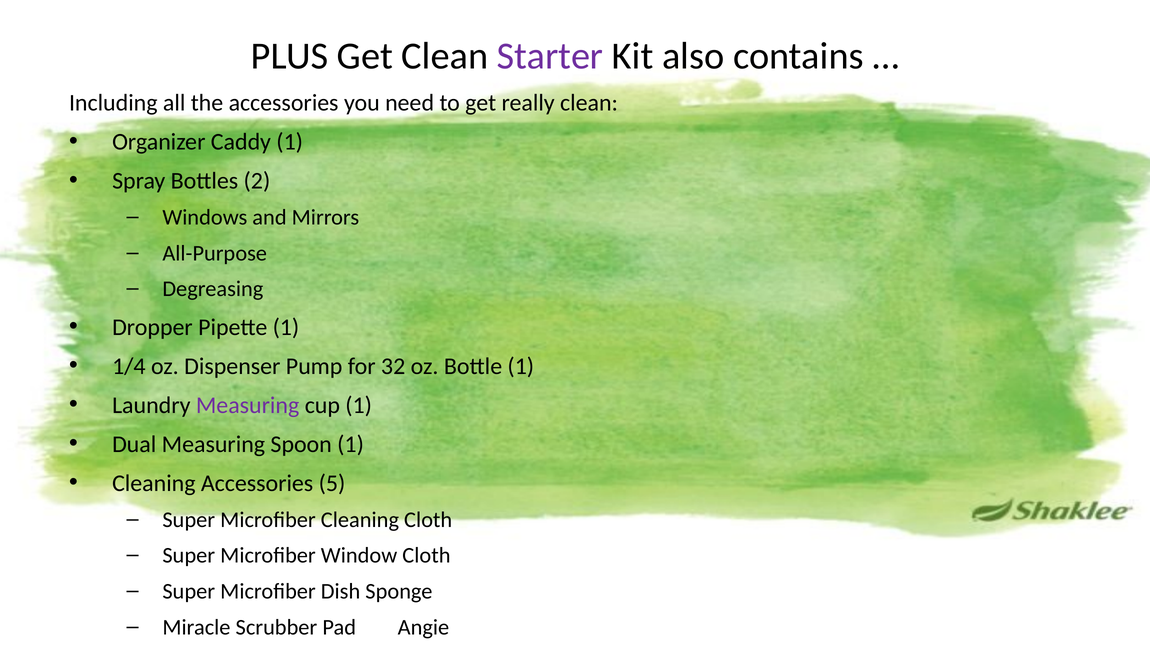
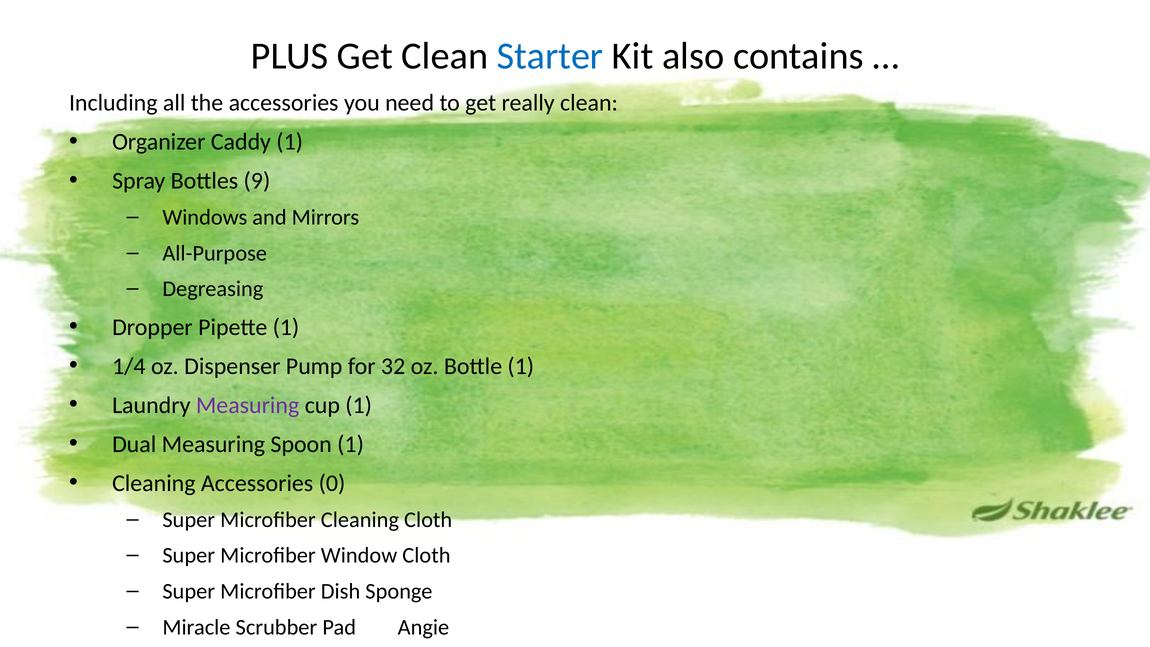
Starter colour: purple -> blue
2: 2 -> 9
5: 5 -> 0
